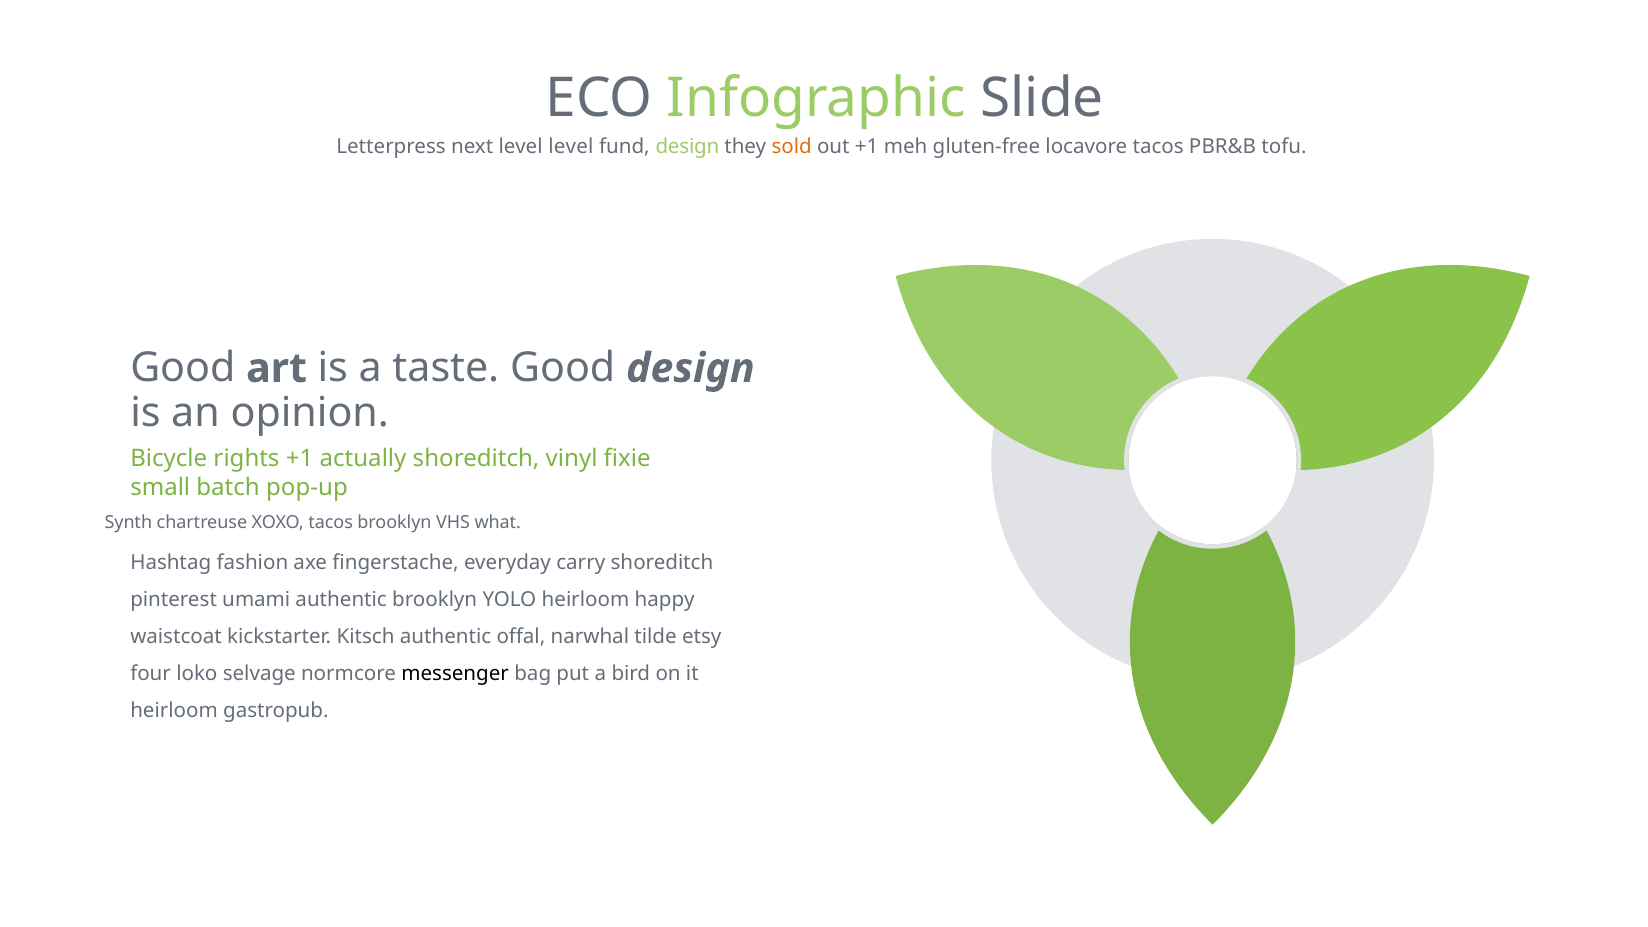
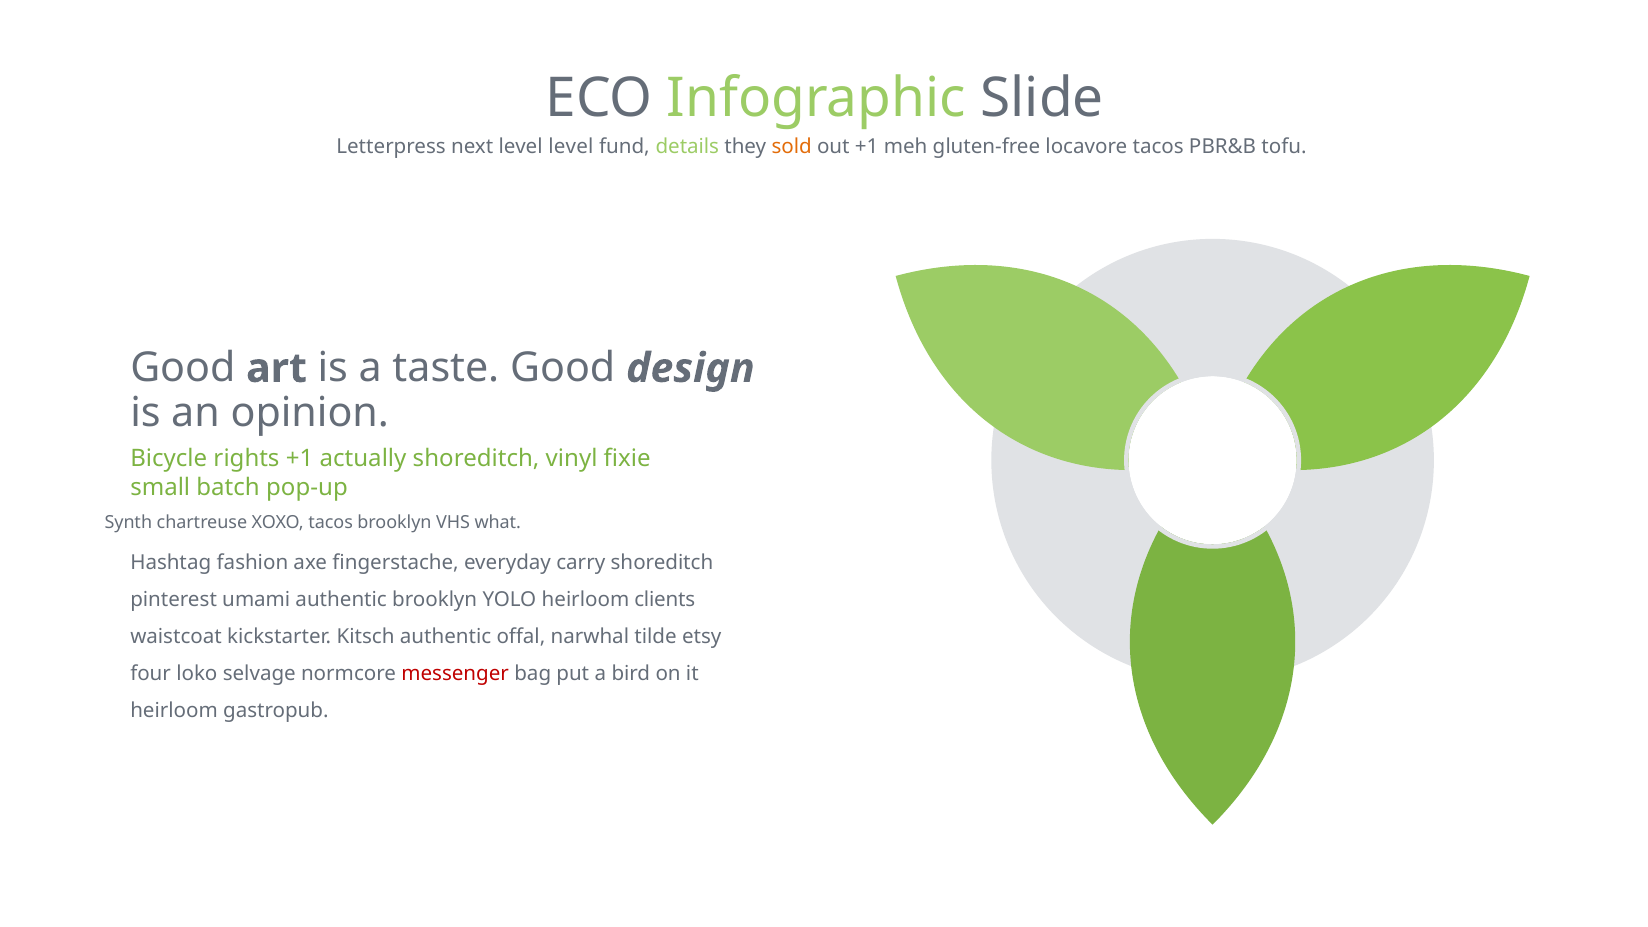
fund design: design -> details
happy: happy -> clients
messenger colour: black -> red
